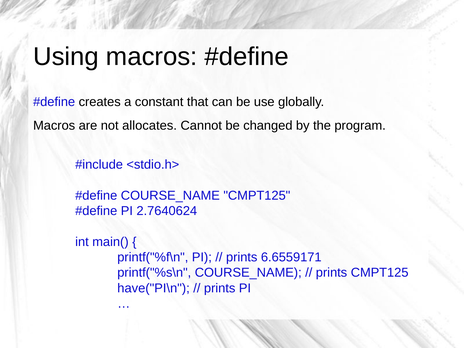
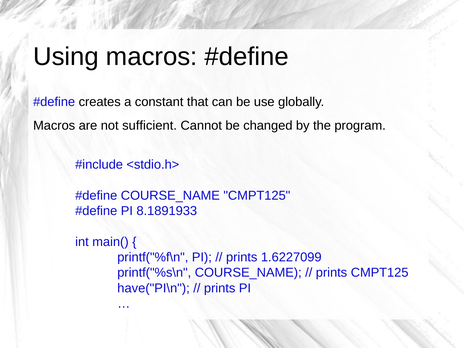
allocates: allocates -> sufficient
2.7640624: 2.7640624 -> 8.1891933
6.6559171: 6.6559171 -> 1.6227099
